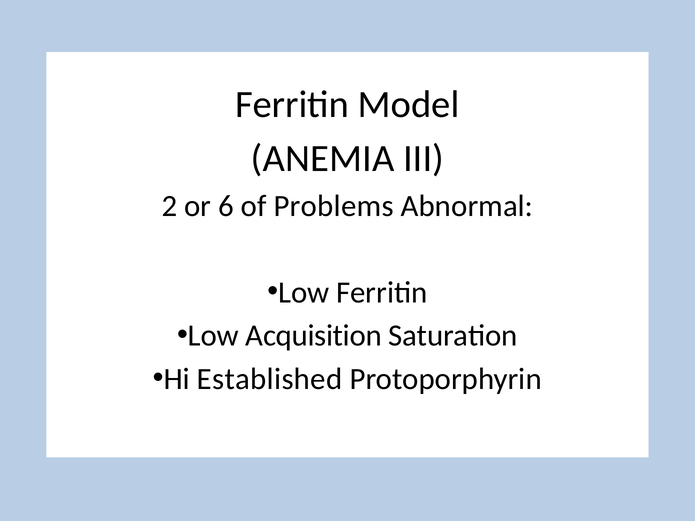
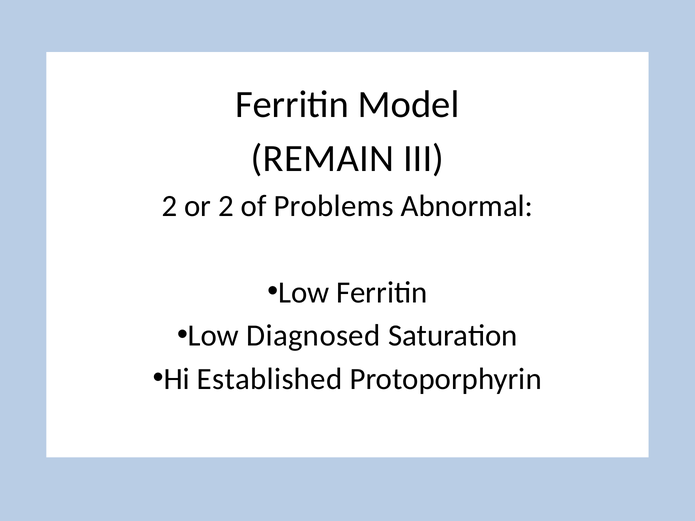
ANEMIA: ANEMIA -> REMAIN
or 6: 6 -> 2
Acquisition: Acquisition -> Diagnosed
